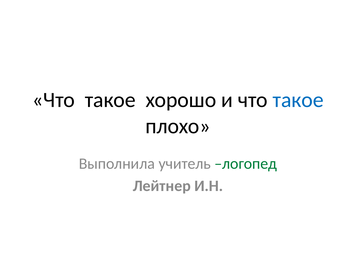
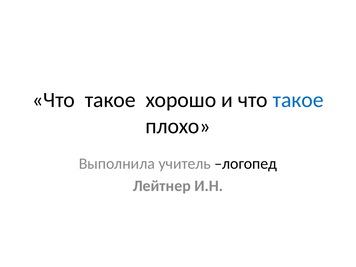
логопед colour: green -> black
